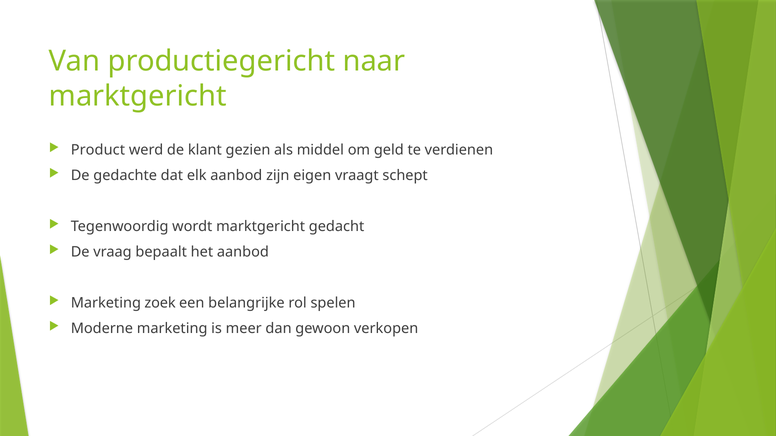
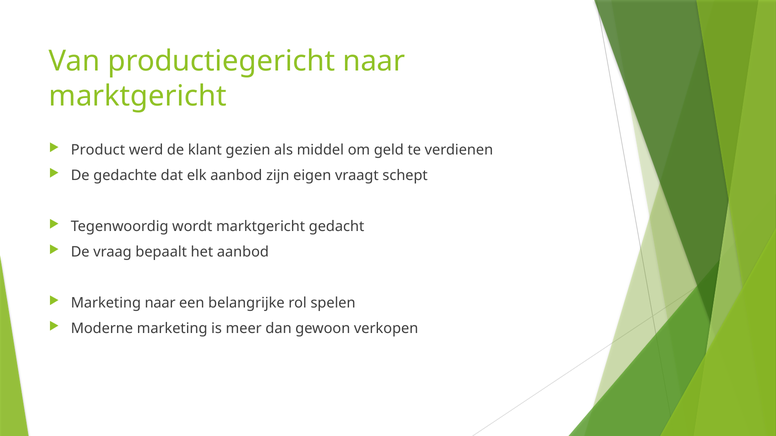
Marketing zoek: zoek -> naar
